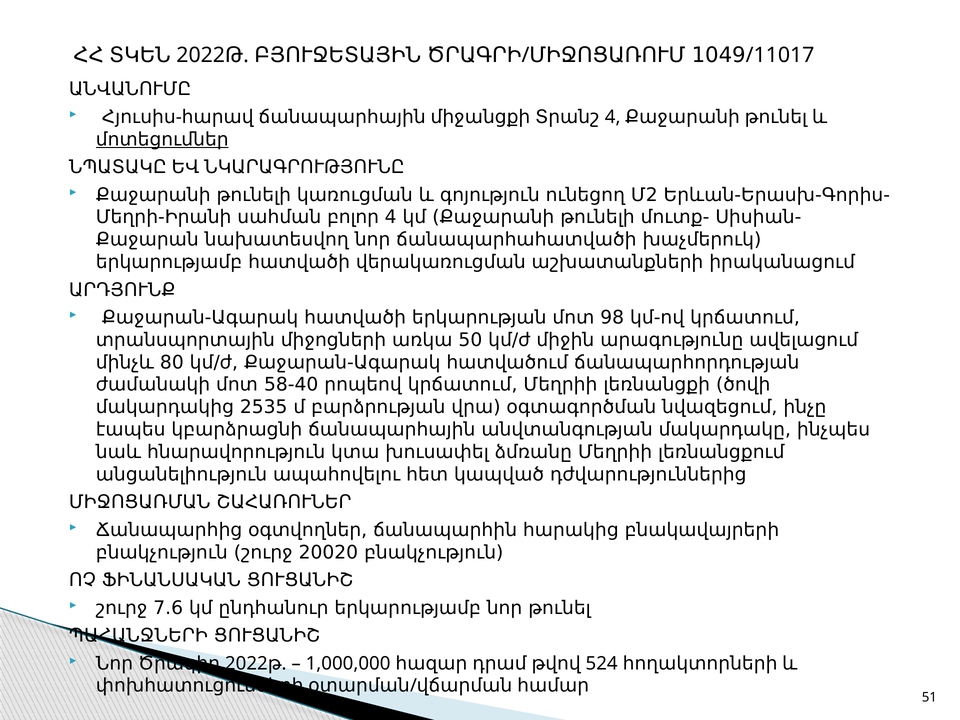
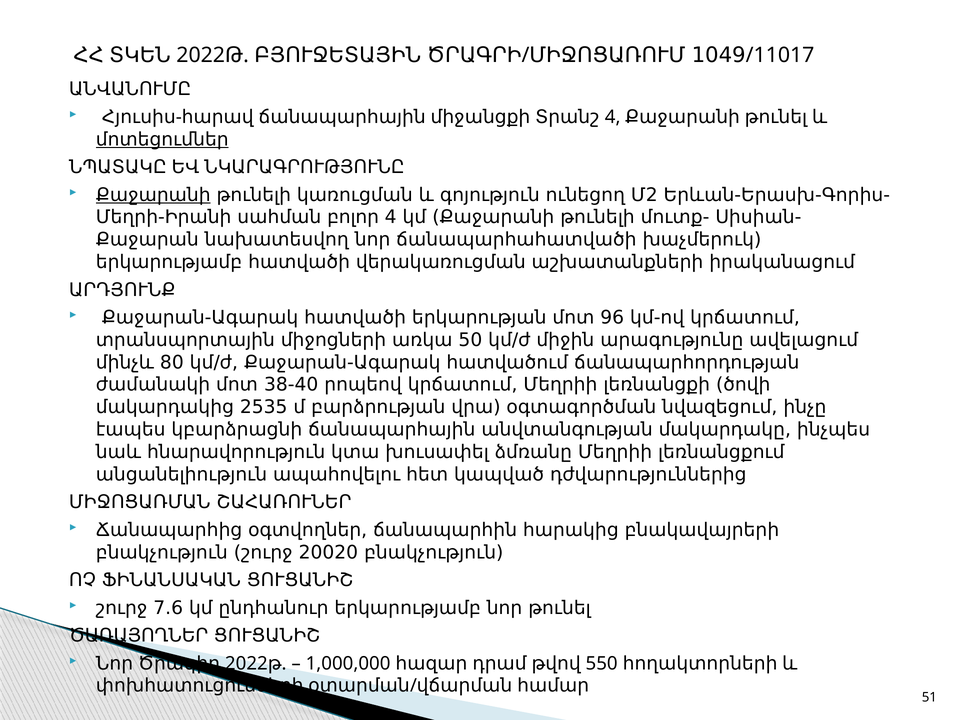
Քաջարանի at (153, 195) underline: none -> present
98: 98 -> 96
58-40: 58-40 -> 38-40
ՊԱՀԱՆՋՆԵՐԻ: ՊԱՀԱՆՋՆԵՐԻ -> ԾԱՌԱՅՈՂՆԵՐ
524: 524 -> 550
